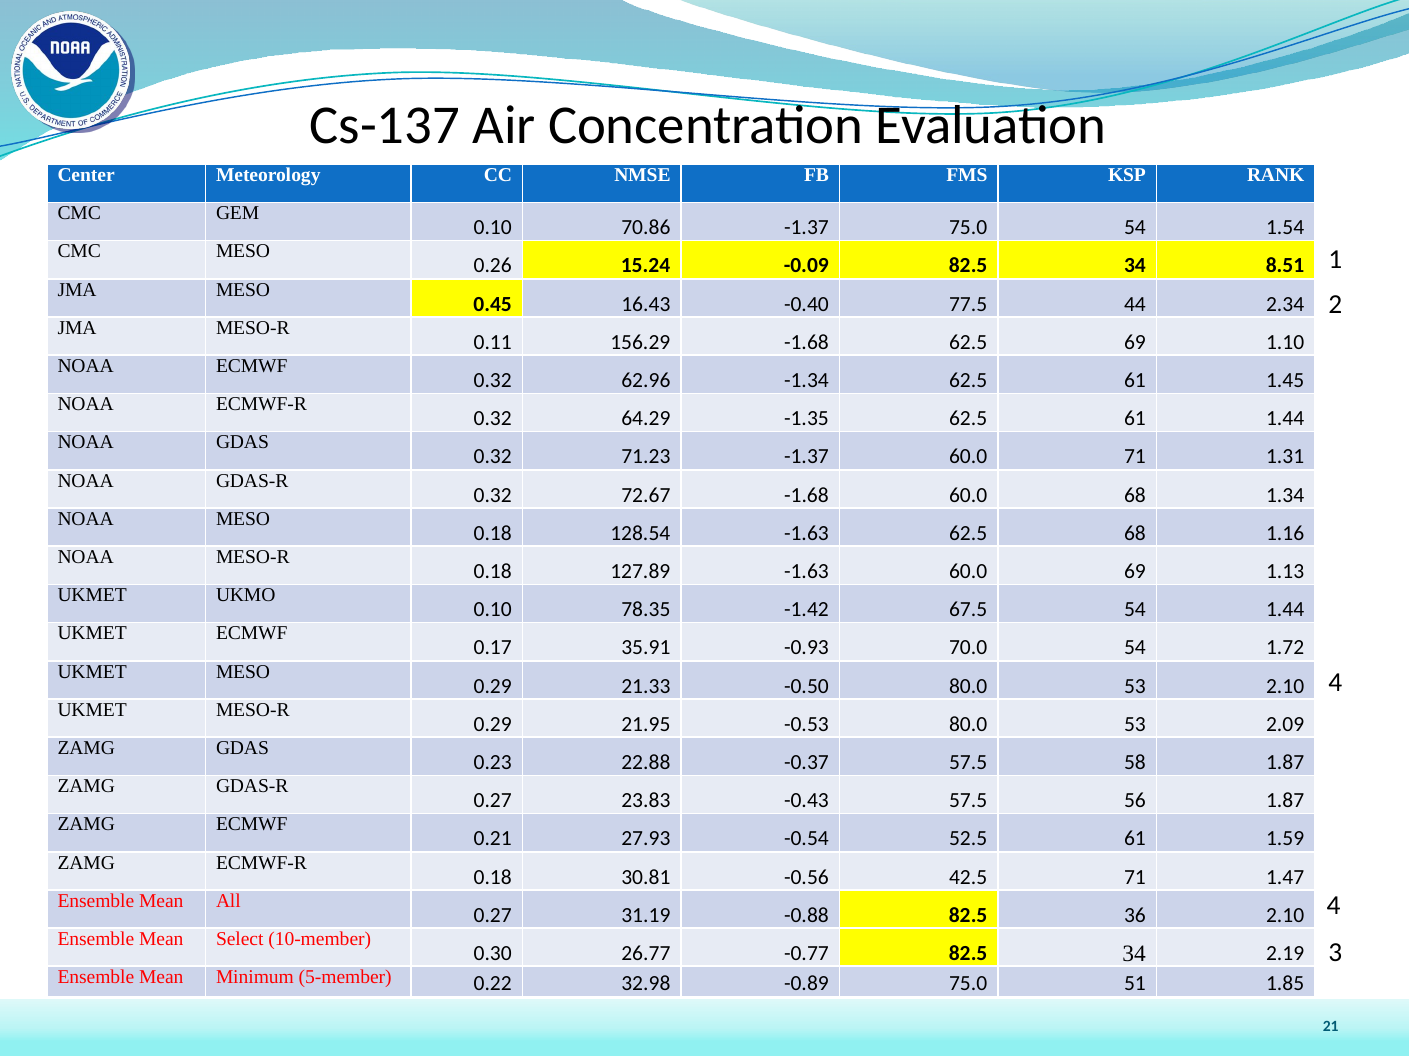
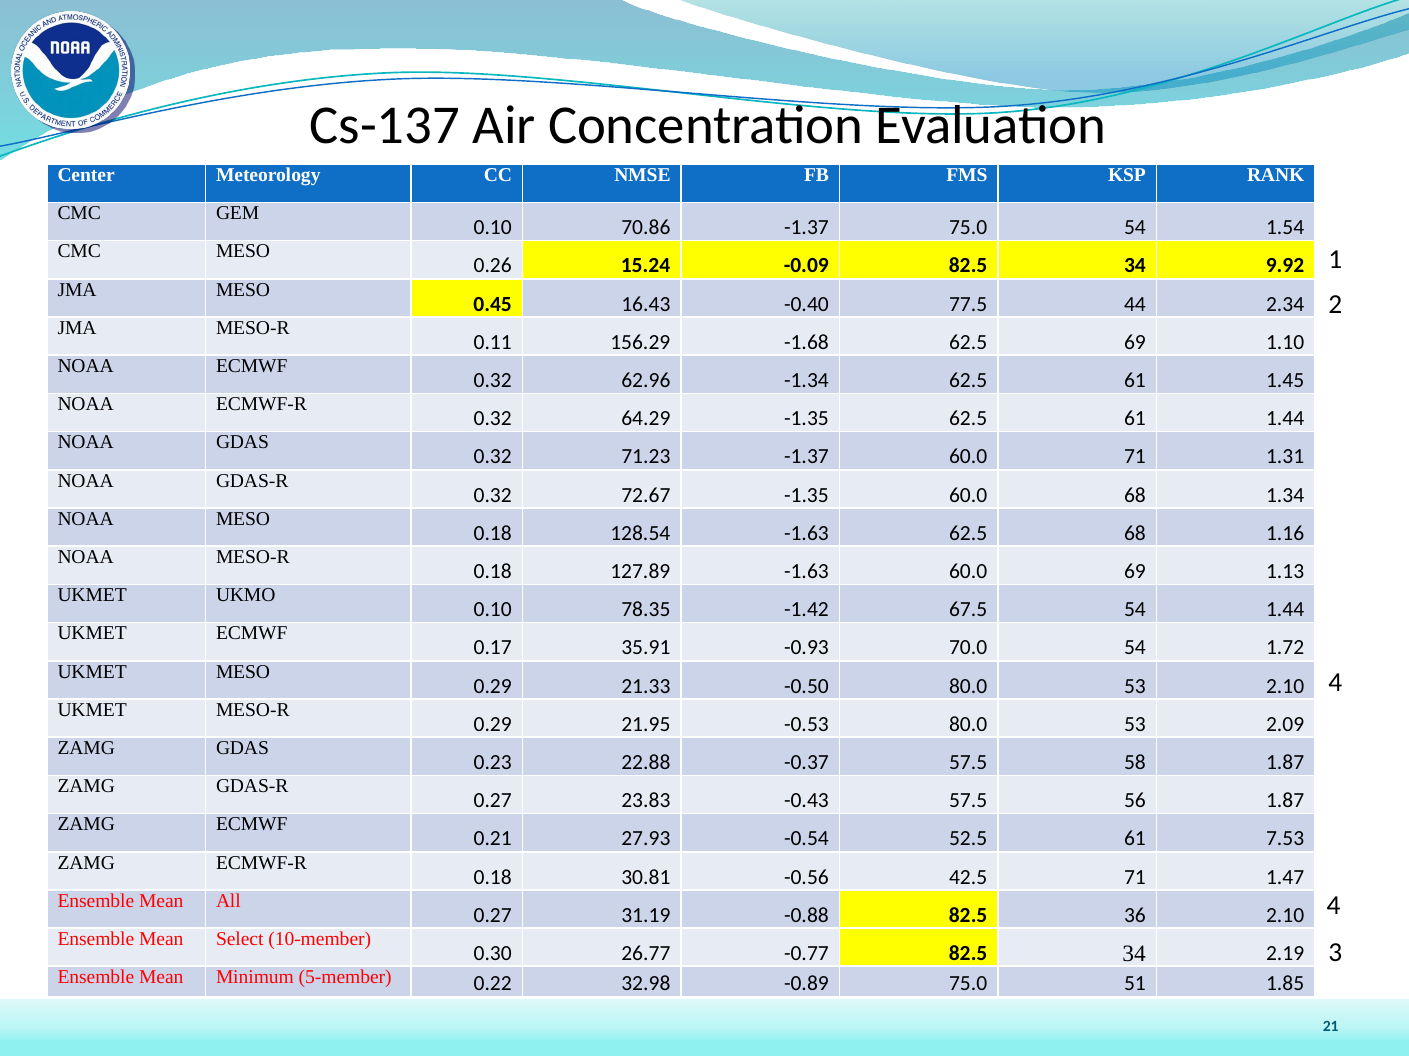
8.51: 8.51 -> 9.92
72.67 -1.68: -1.68 -> -1.35
1.59: 1.59 -> 7.53
